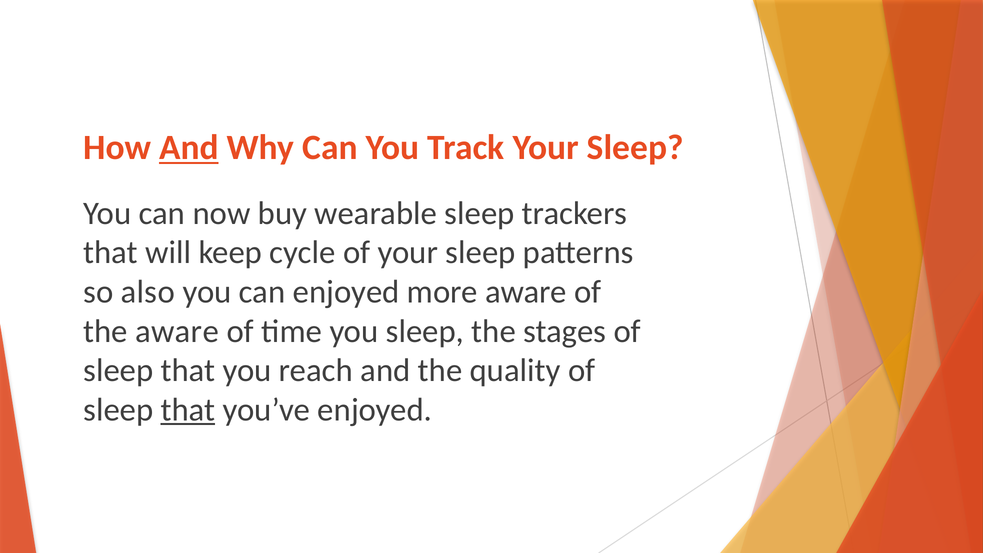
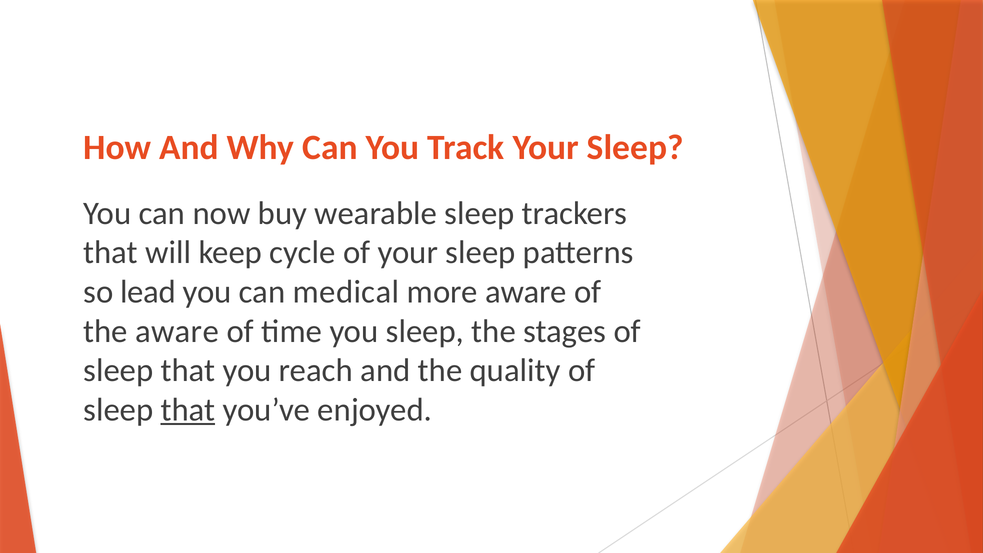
And at (189, 148) underline: present -> none
also: also -> lead
can enjoyed: enjoyed -> medical
